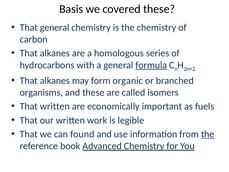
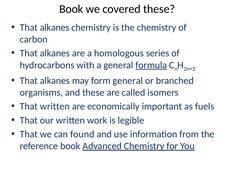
Basis at (71, 9): Basis -> Book
general at (55, 27): general -> alkanes
form organic: organic -> general
the at (208, 134) underline: present -> none
